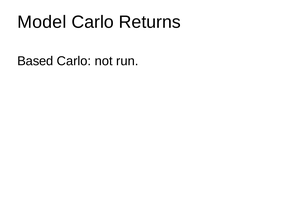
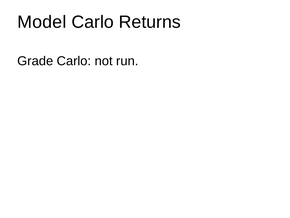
Based: Based -> Grade
